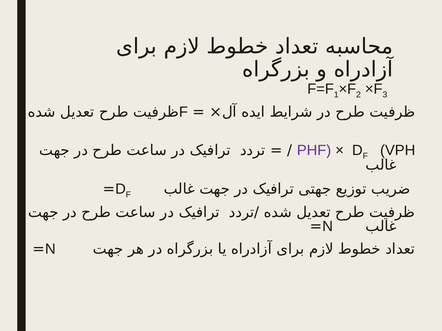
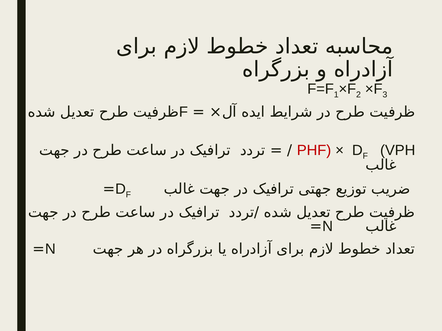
PHF colour: purple -> red
